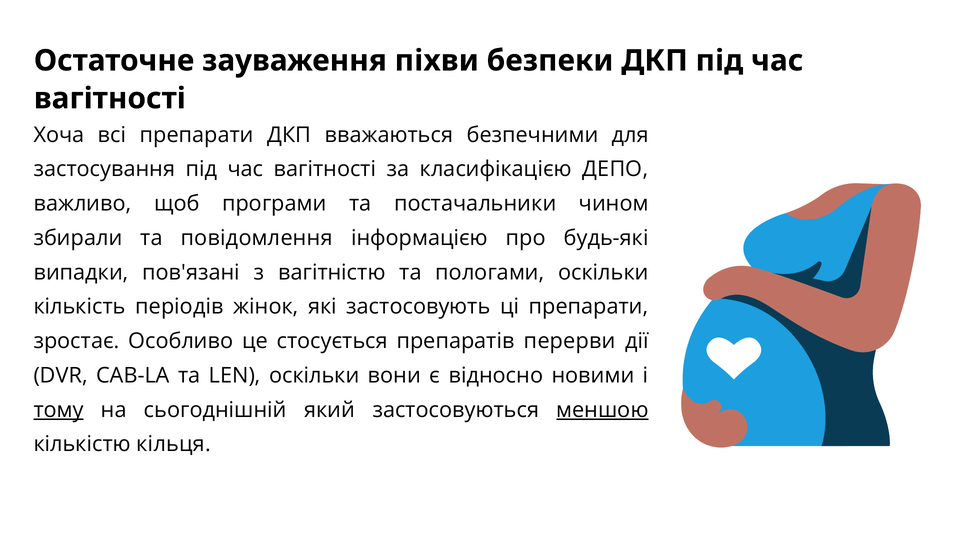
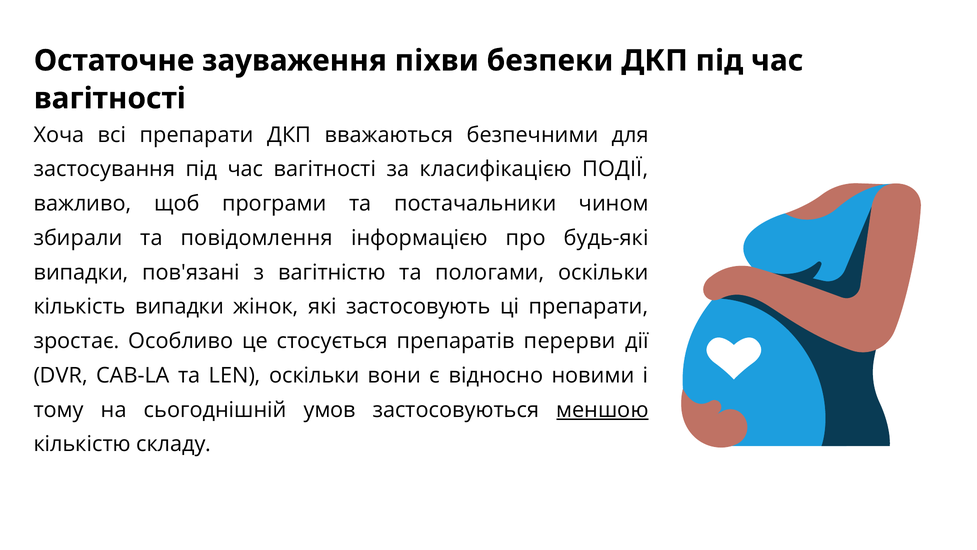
ДЕПО: ДЕПО -> ПОДІЇ
кількість періодів: періодів -> випадки
тому underline: present -> none
який: який -> умов
кільця: кільця -> складу
